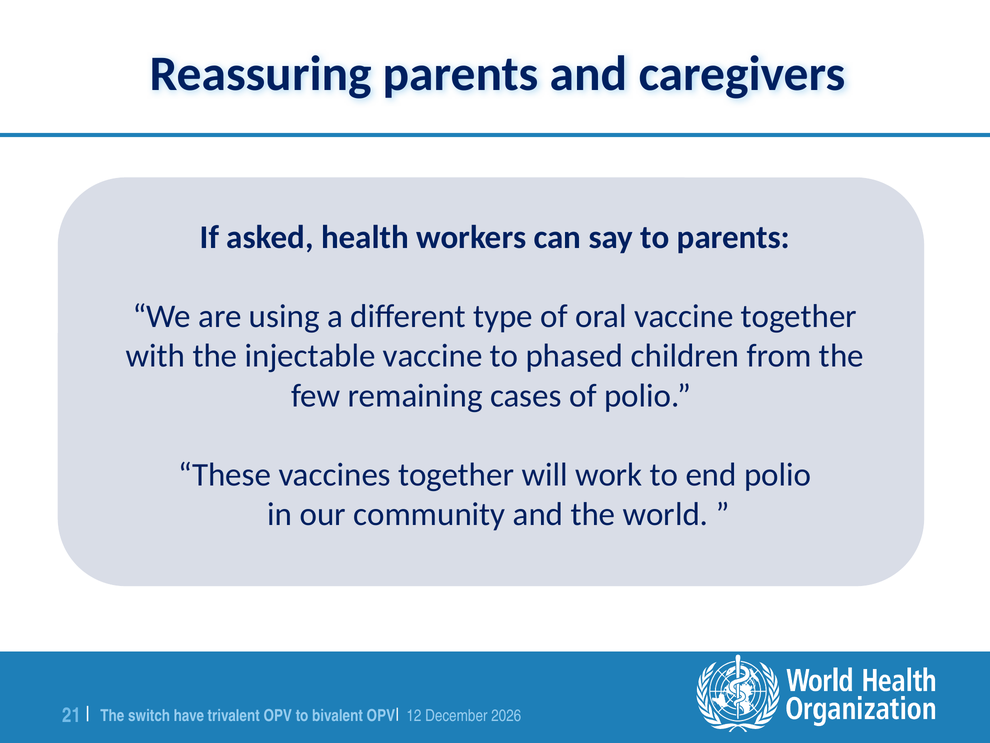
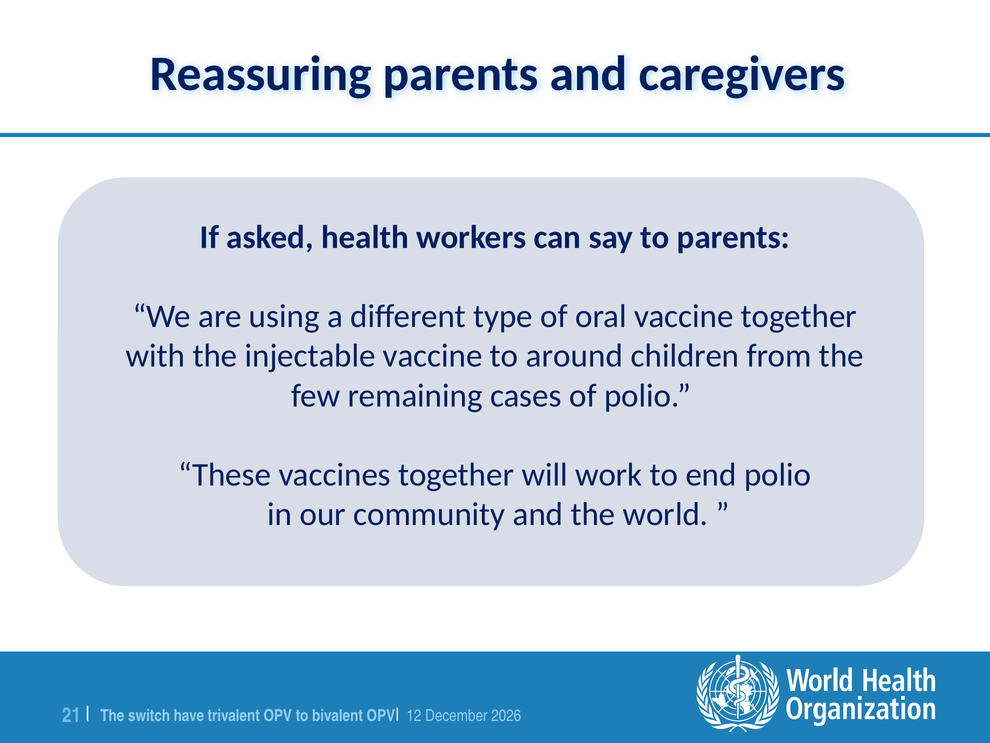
phased: phased -> around
